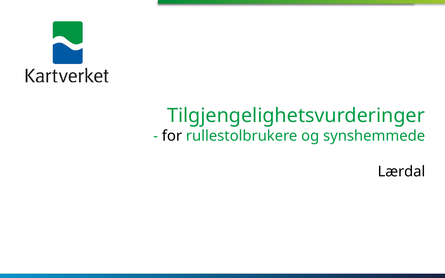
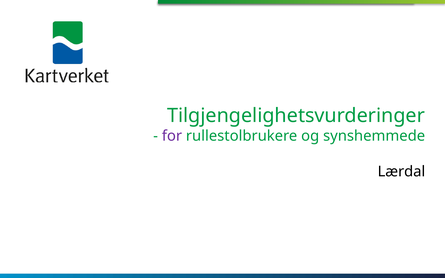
for colour: black -> purple
